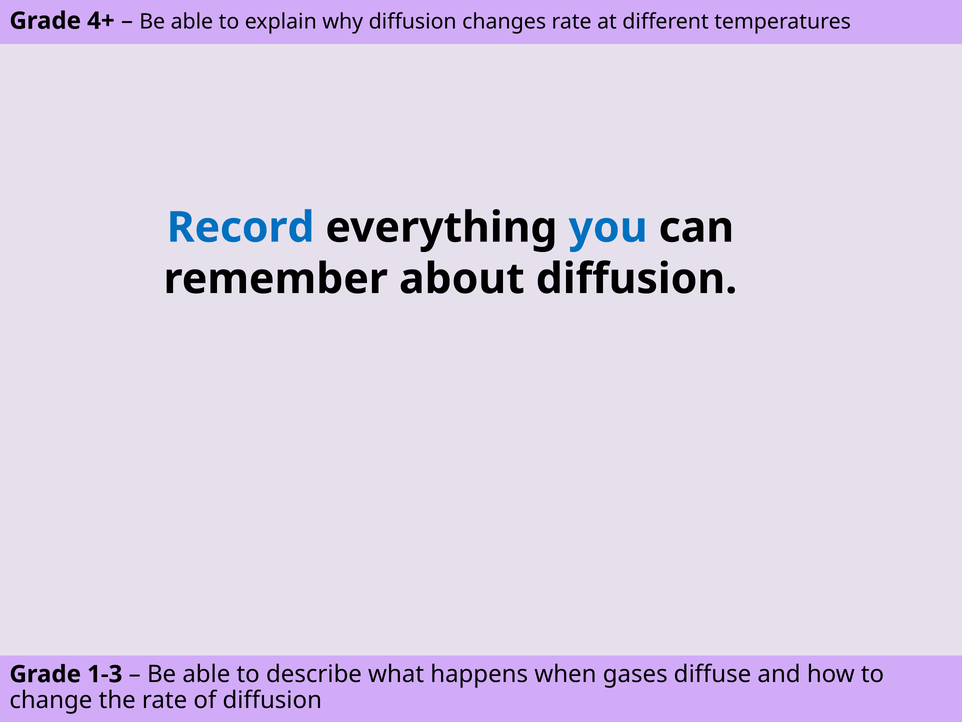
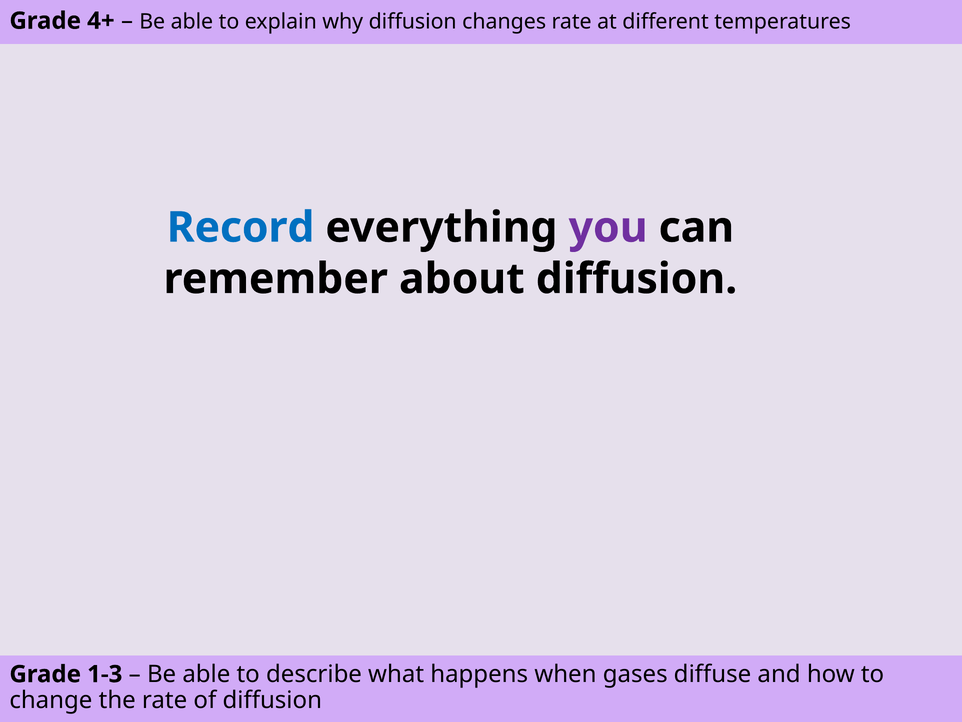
you colour: blue -> purple
